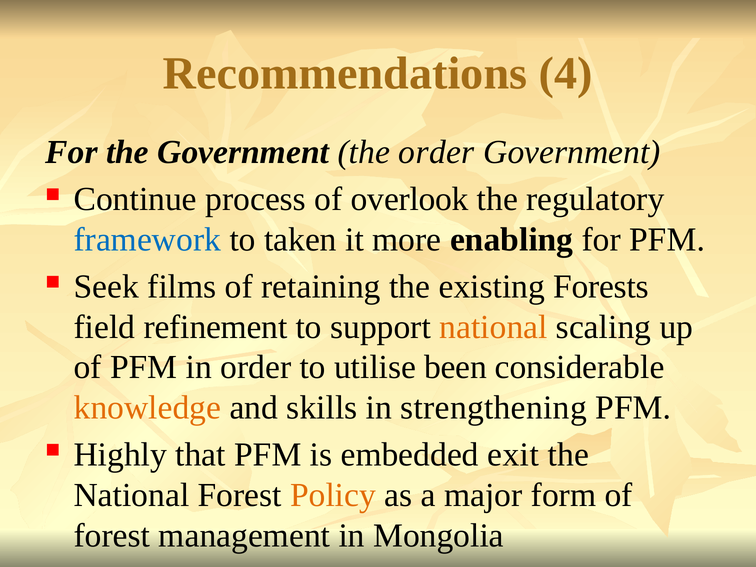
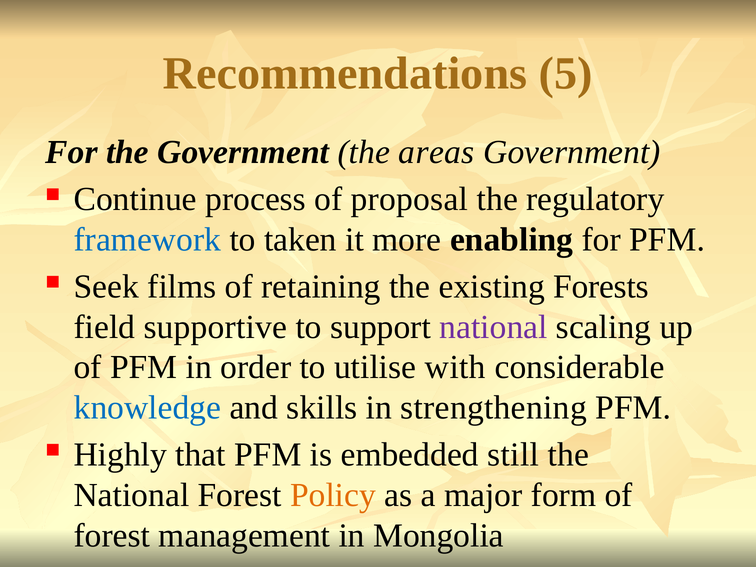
4: 4 -> 5
the order: order -> areas
overlook: overlook -> proposal
refinement: refinement -> supportive
national at (493, 327) colour: orange -> purple
been: been -> with
knowledge colour: orange -> blue
exit: exit -> still
